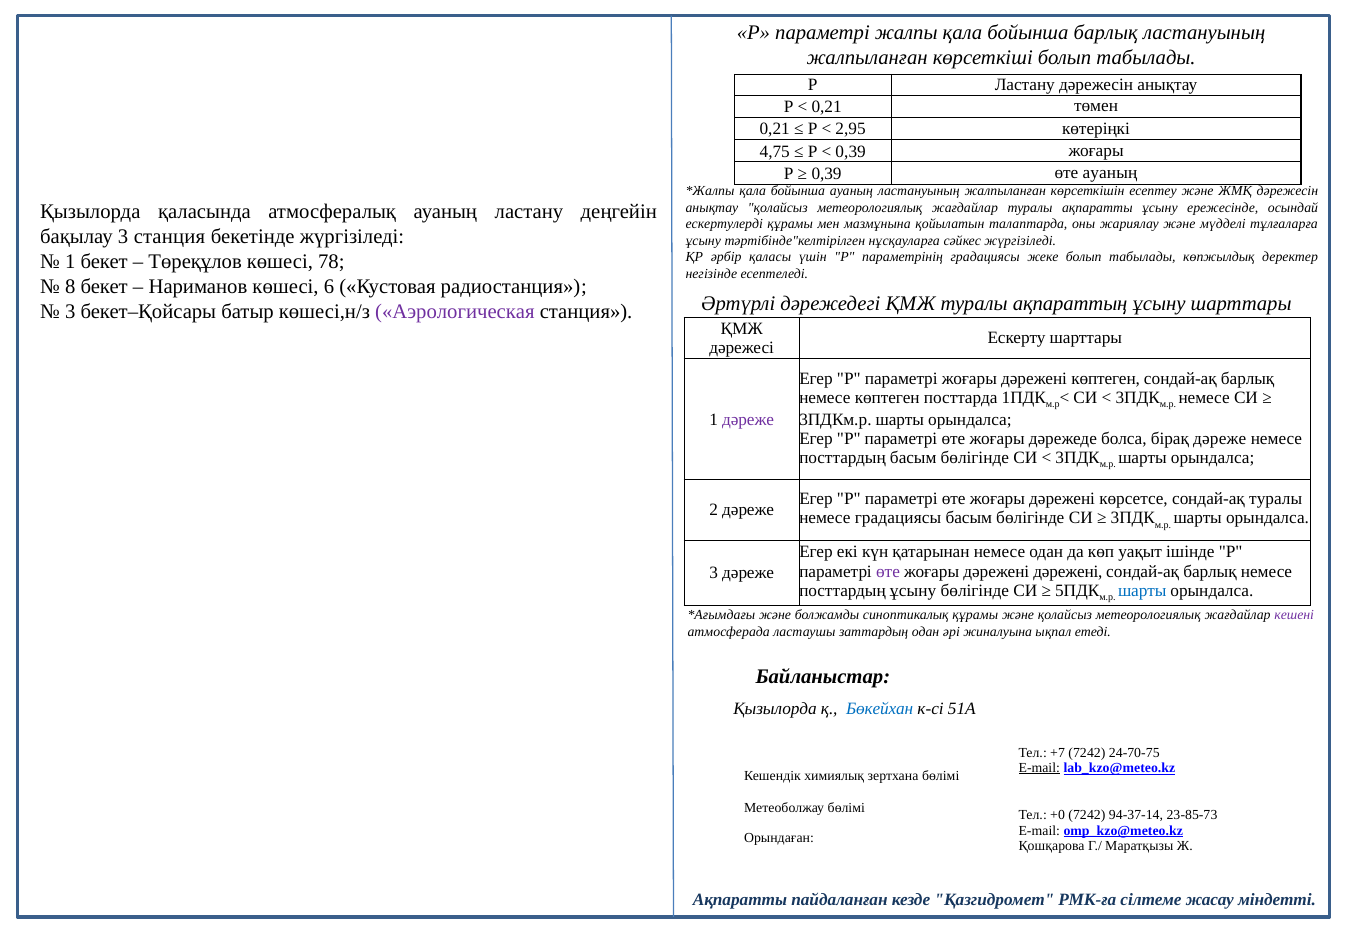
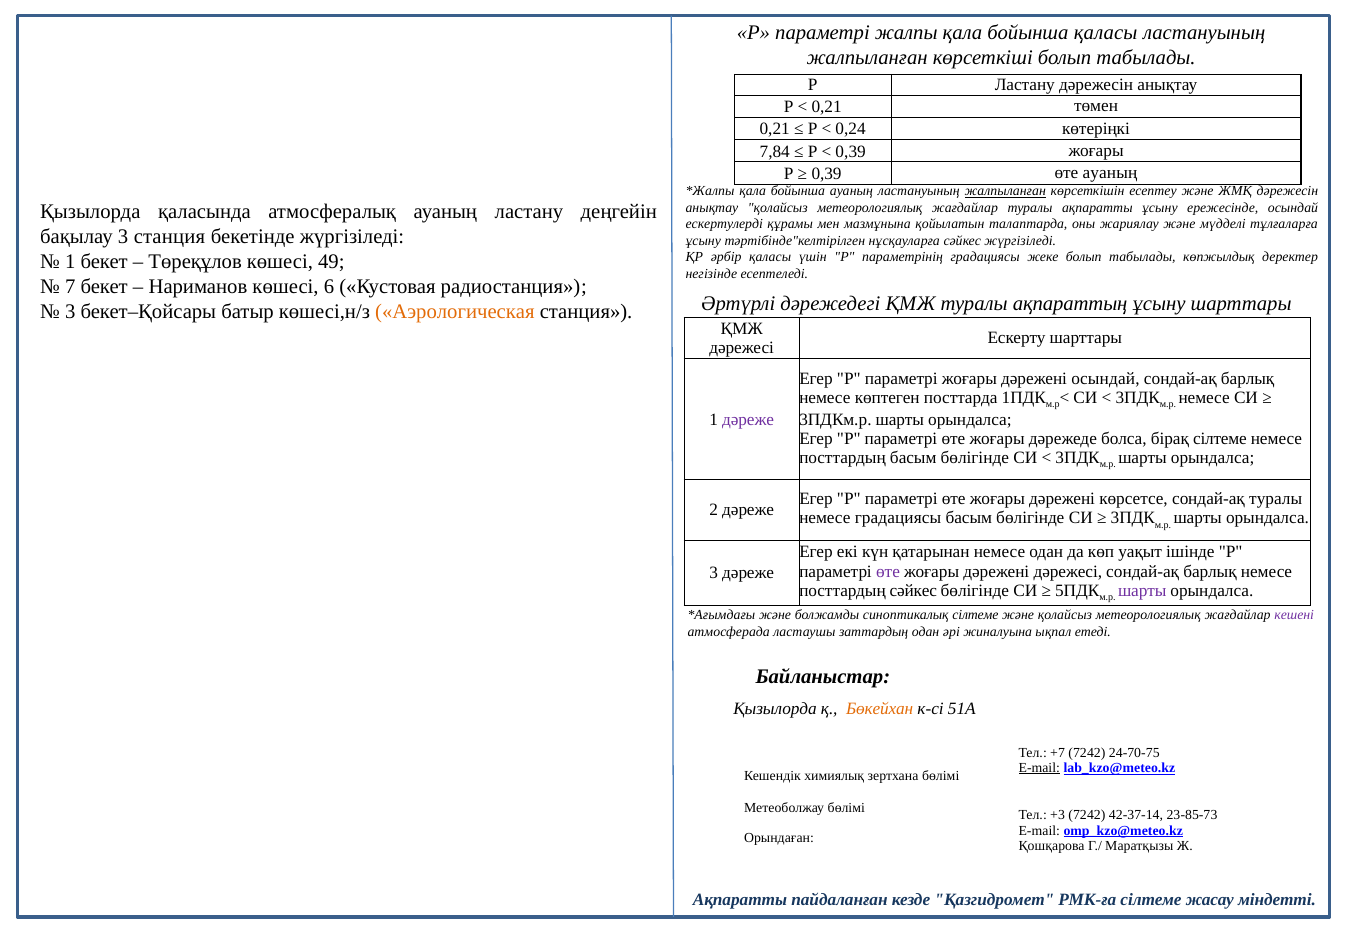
бойынша барлық: барлық -> қаласы
2,95: 2,95 -> 0,24
4,75: 4,75 -> 7,84
жалпыланған at (1005, 191) underline: none -> present
78: 78 -> 49
8: 8 -> 7
Аэрологическая colour: purple -> orange
дәрежені көптеген: көптеген -> осындай
бірақ дәреже: дәреже -> сілтеме
дәрежені дәрежені: дәрежені -> дәрежесі
посттардың ұсыну: ұсыну -> сәйкес
шарты at (1142, 590) colour: blue -> purple
синоптикалық құрамы: құрамы -> сілтеме
Бөкейхан colour: blue -> orange
+0: +0 -> +3
94-37-14: 94-37-14 -> 42-37-14
